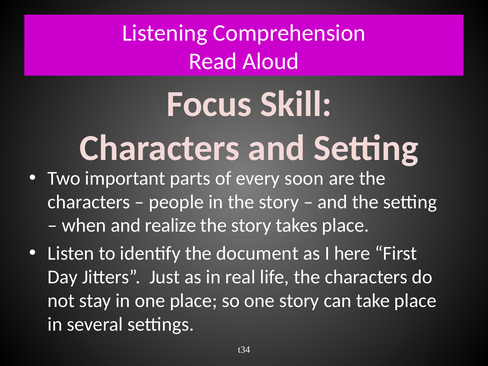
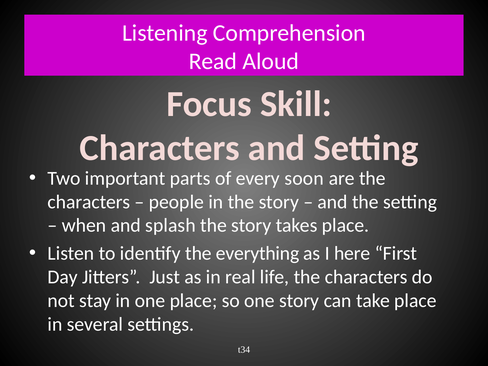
realize: realize -> splash
document: document -> everything
